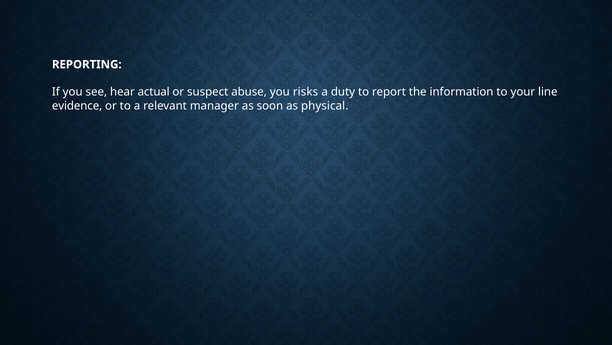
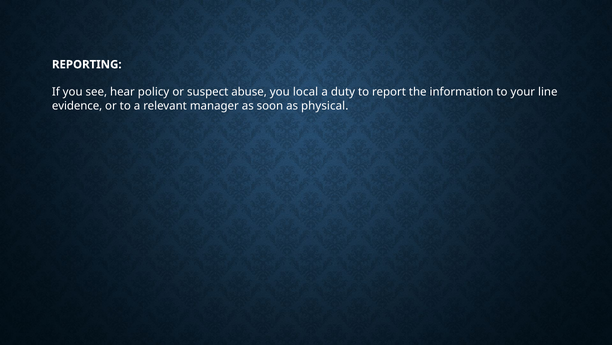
actual: actual -> policy
risks: risks -> local
